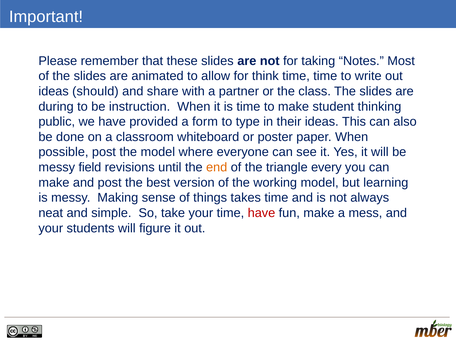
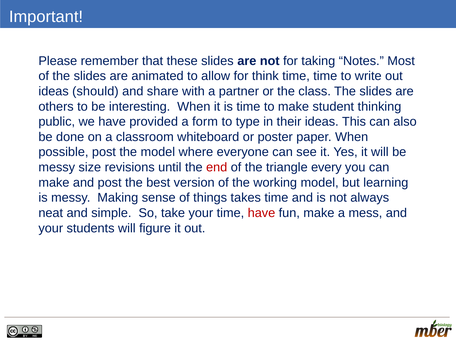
during: during -> others
instruction: instruction -> interesting
field: field -> size
end colour: orange -> red
